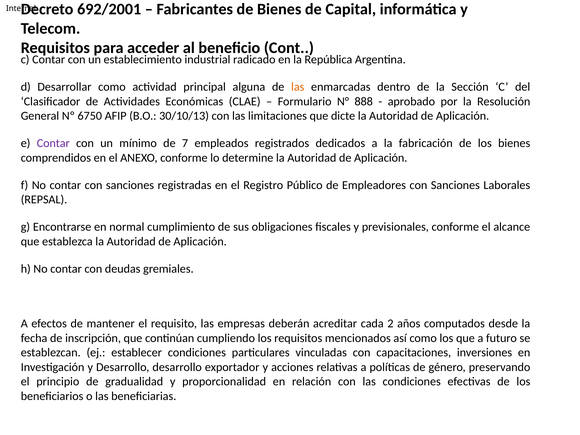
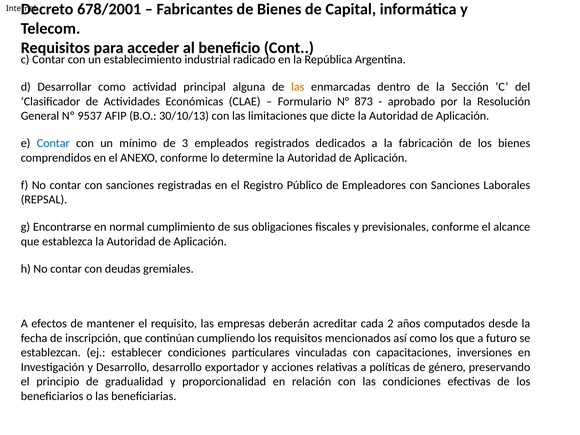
692/2001: 692/2001 -> 678/2001
888: 888 -> 873
6750: 6750 -> 9537
Contar at (53, 143) colour: purple -> blue
7: 7 -> 3
